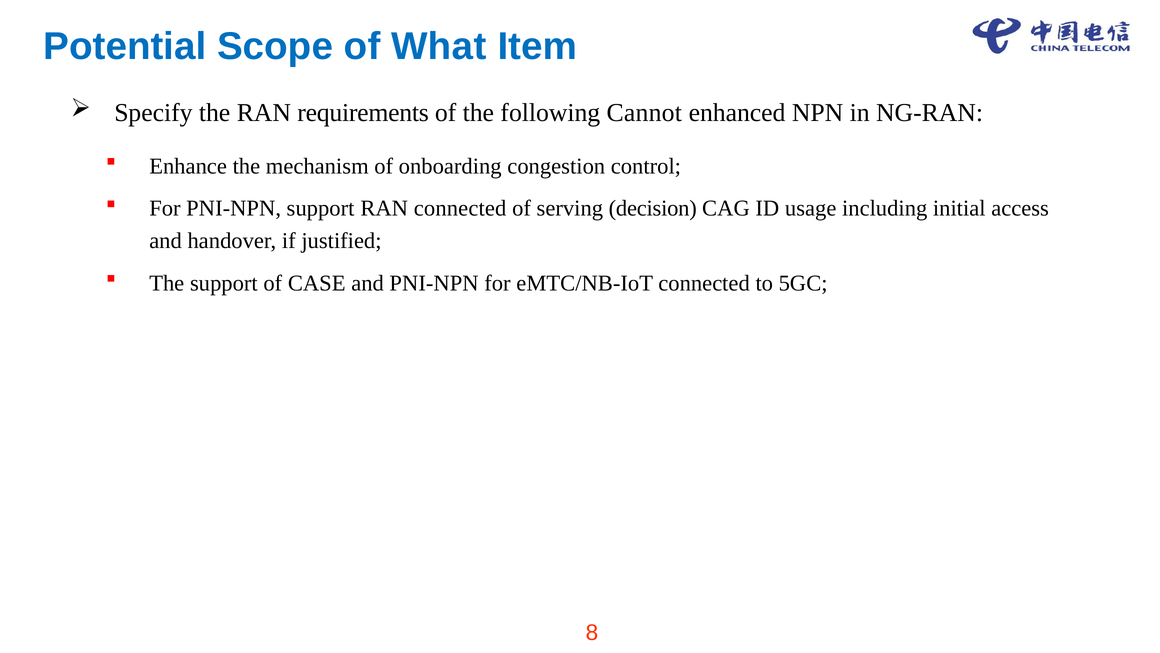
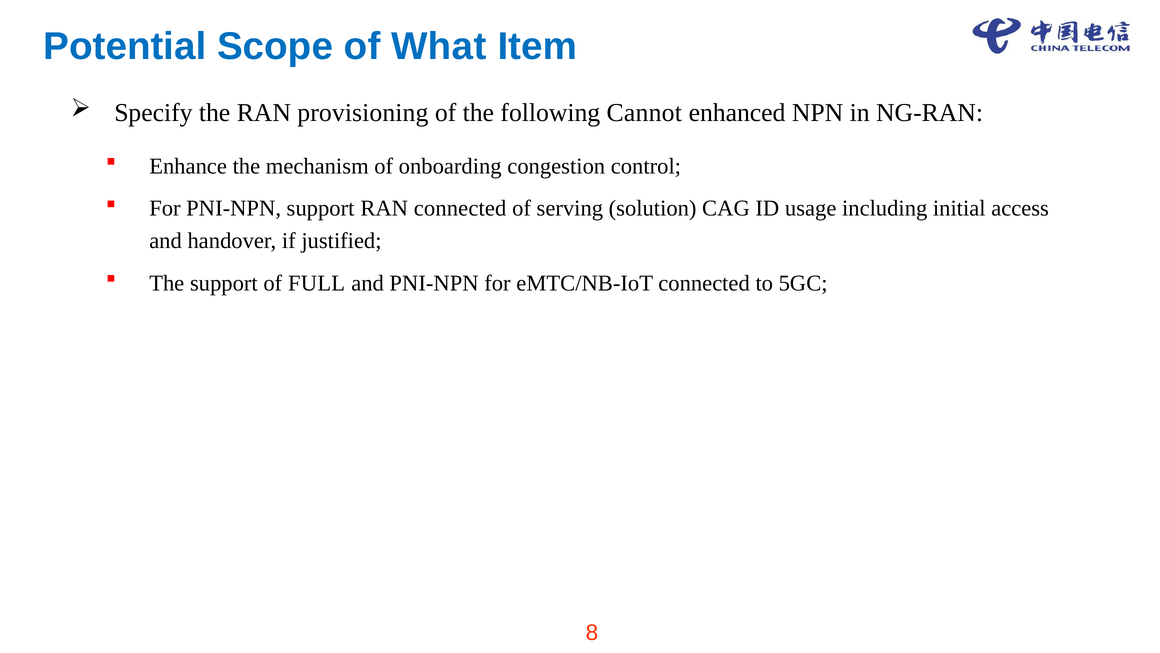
requirements: requirements -> provisioning
decision: decision -> solution
CASE: CASE -> FULL
